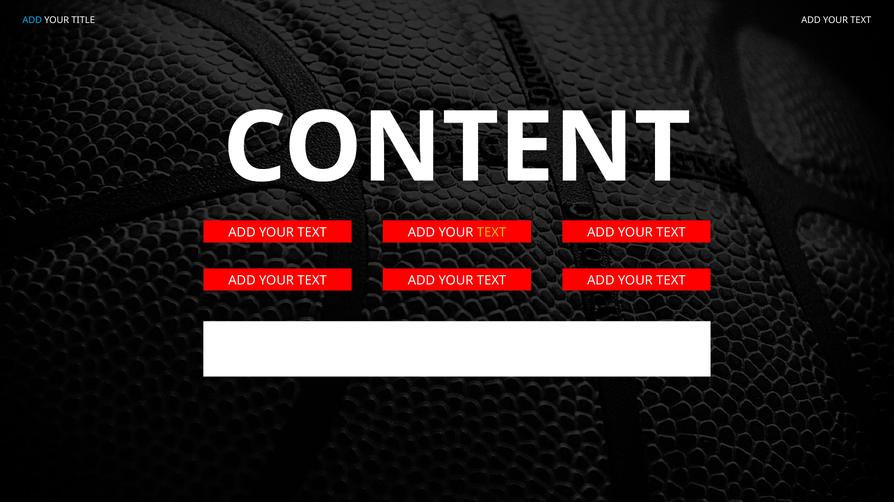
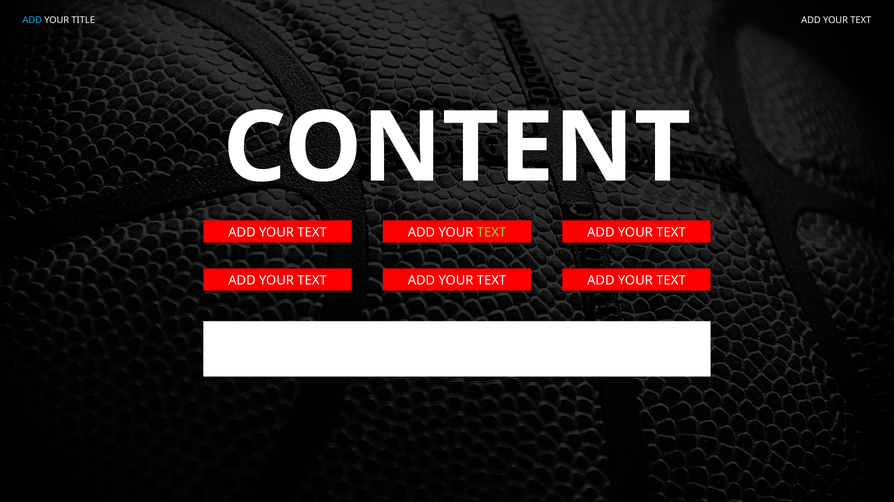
TEXT at (491, 232) colour: yellow -> light green
